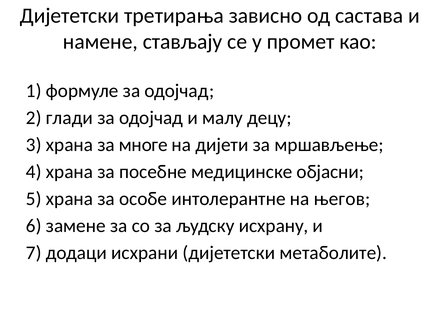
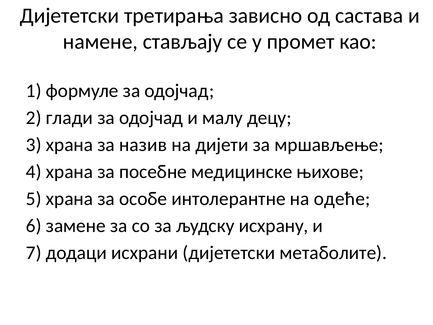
многе: многе -> назив
објасни: објасни -> њихове
његов: његов -> одеће
